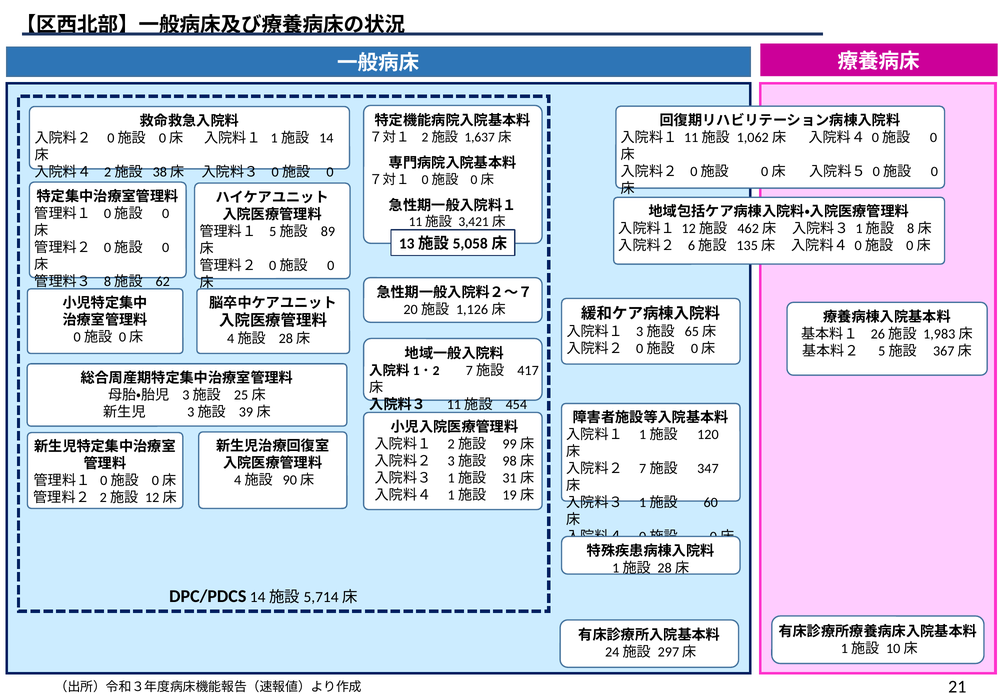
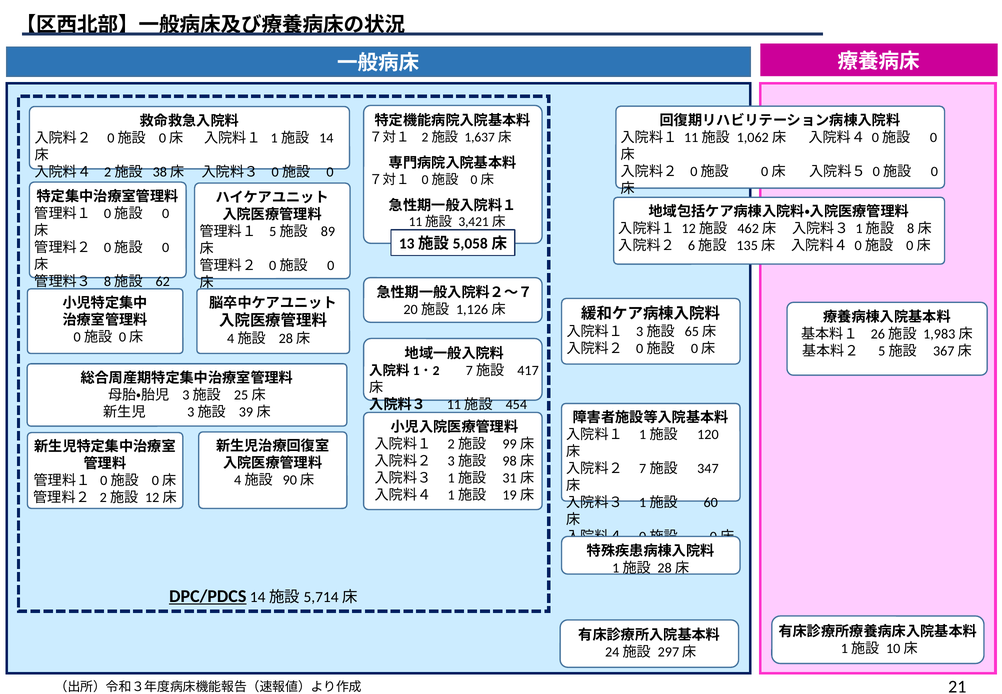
DPC/PDCS underline: none -> present
